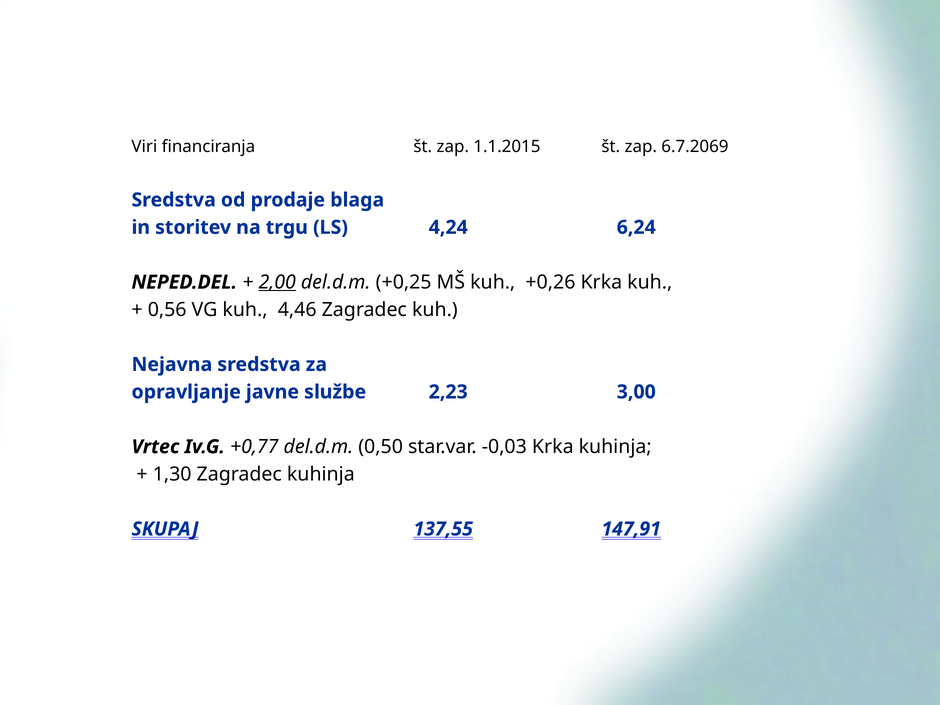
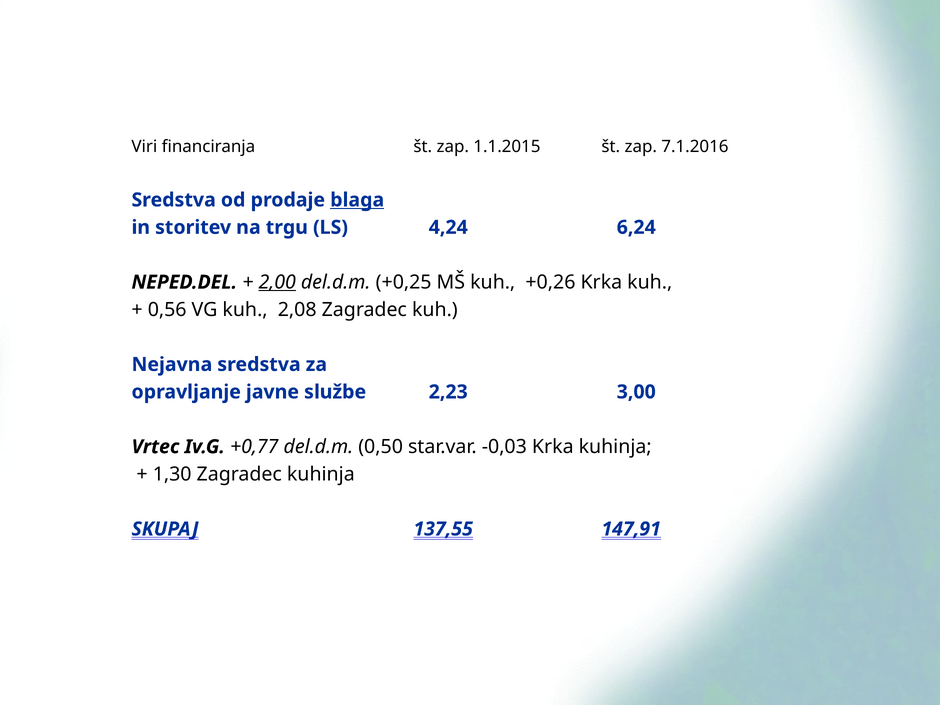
6.7.2069: 6.7.2069 -> 7.1.2016
blaga underline: none -> present
4,46: 4,46 -> 2,08
